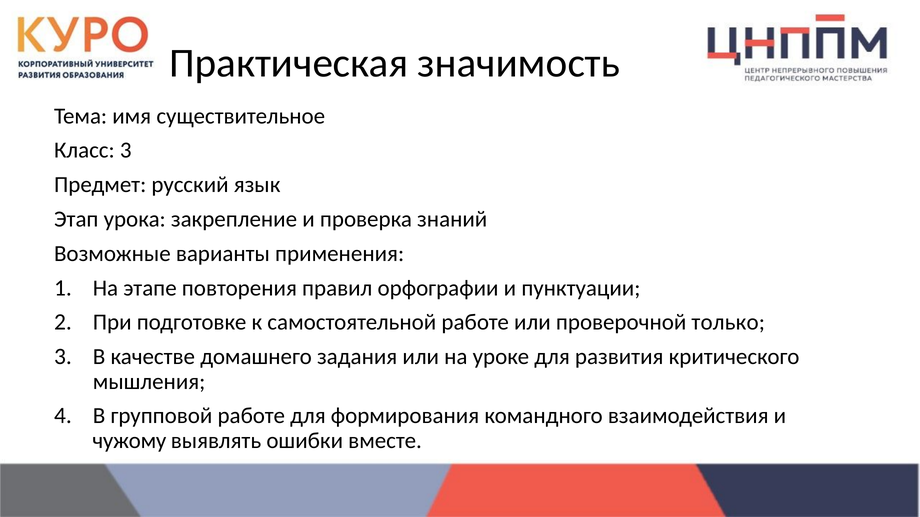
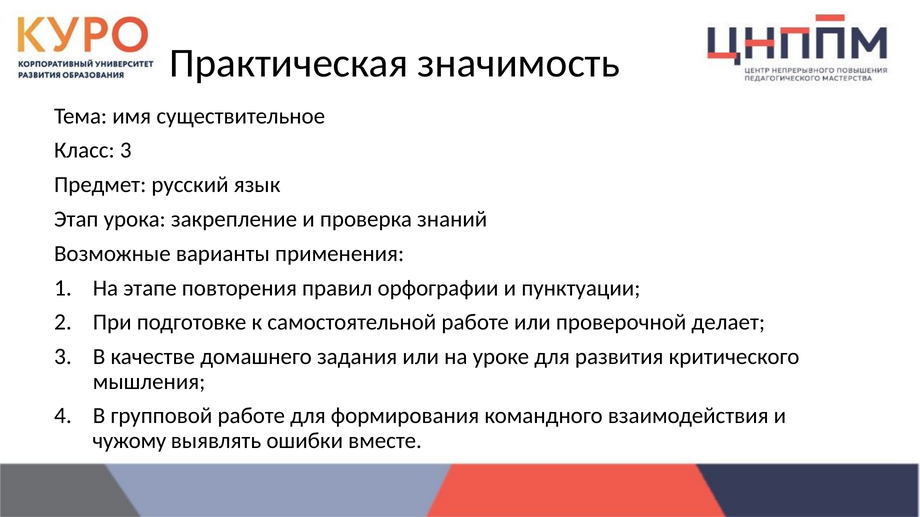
только: только -> делает
